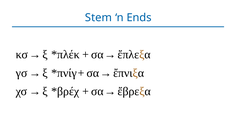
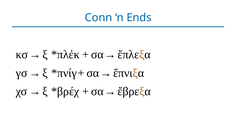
Stem: Stem -> Conn
